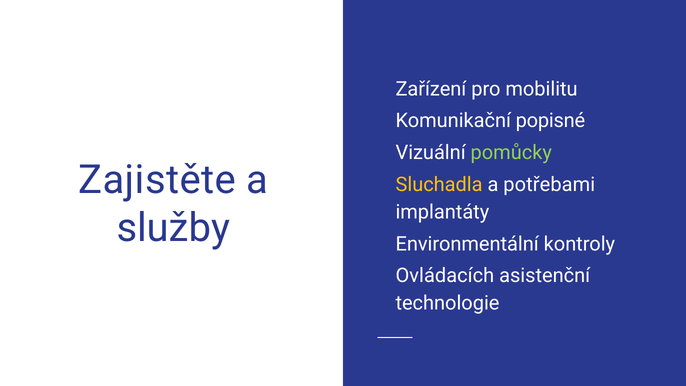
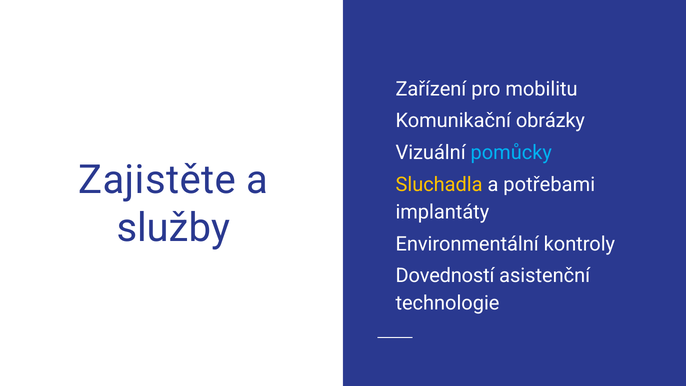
popisné: popisné -> obrázky
pomůcky colour: light green -> light blue
Ovládacích: Ovládacích -> Dovedností
